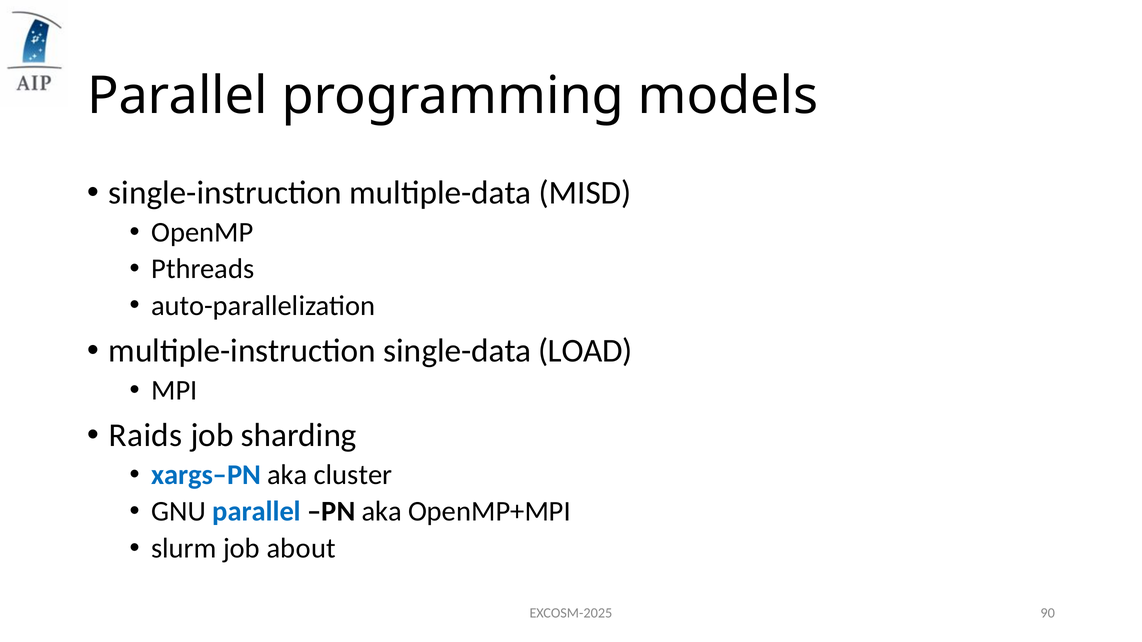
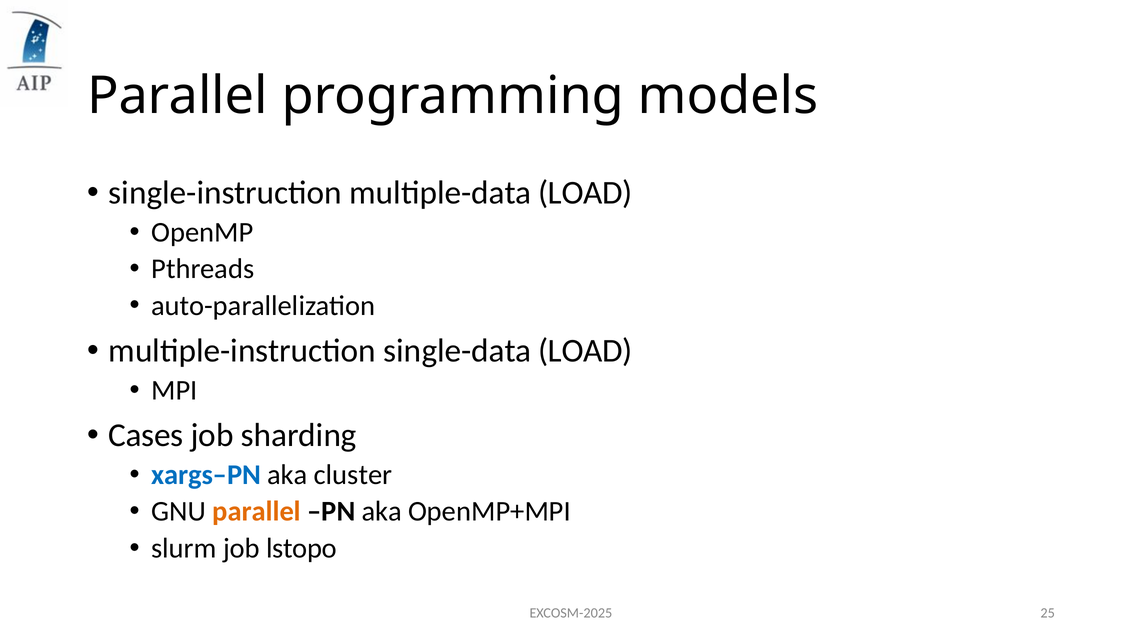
multiple-data MISD: MISD -> LOAD
Raids: Raids -> Cases
parallel at (257, 512) colour: blue -> orange
about: about -> lstopo
90: 90 -> 25
